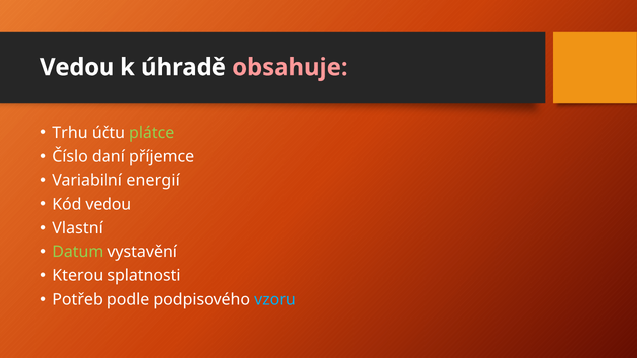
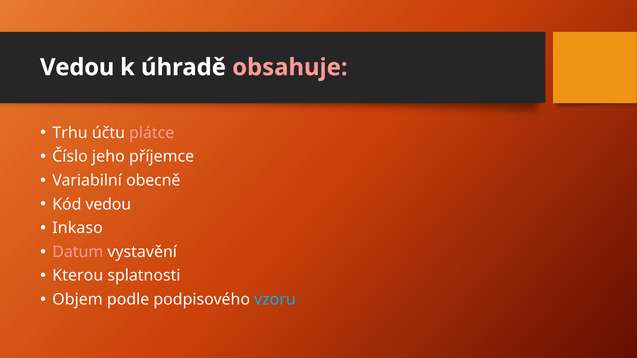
plátce colour: light green -> pink
daní: daní -> jeho
energií: energií -> obecně
Vlastní: Vlastní -> Inkaso
Datum colour: light green -> pink
Potřeb: Potřeb -> Objem
